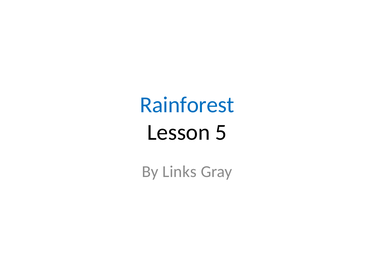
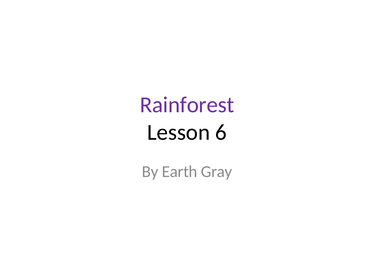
Rainforest colour: blue -> purple
5: 5 -> 6
Links: Links -> Earth
